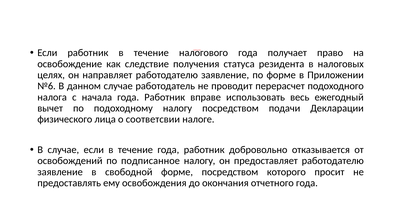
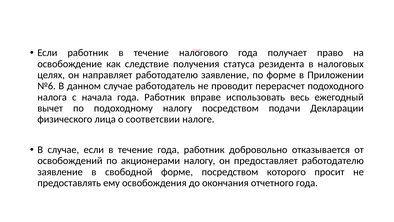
подписанное: подписанное -> акционерами
